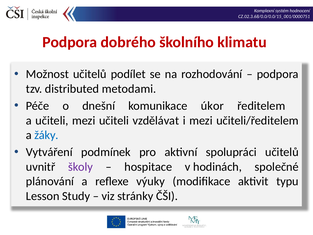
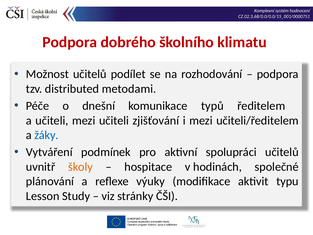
úkor: úkor -> typů
vzdělávat: vzdělávat -> zjišťování
školy colour: purple -> orange
